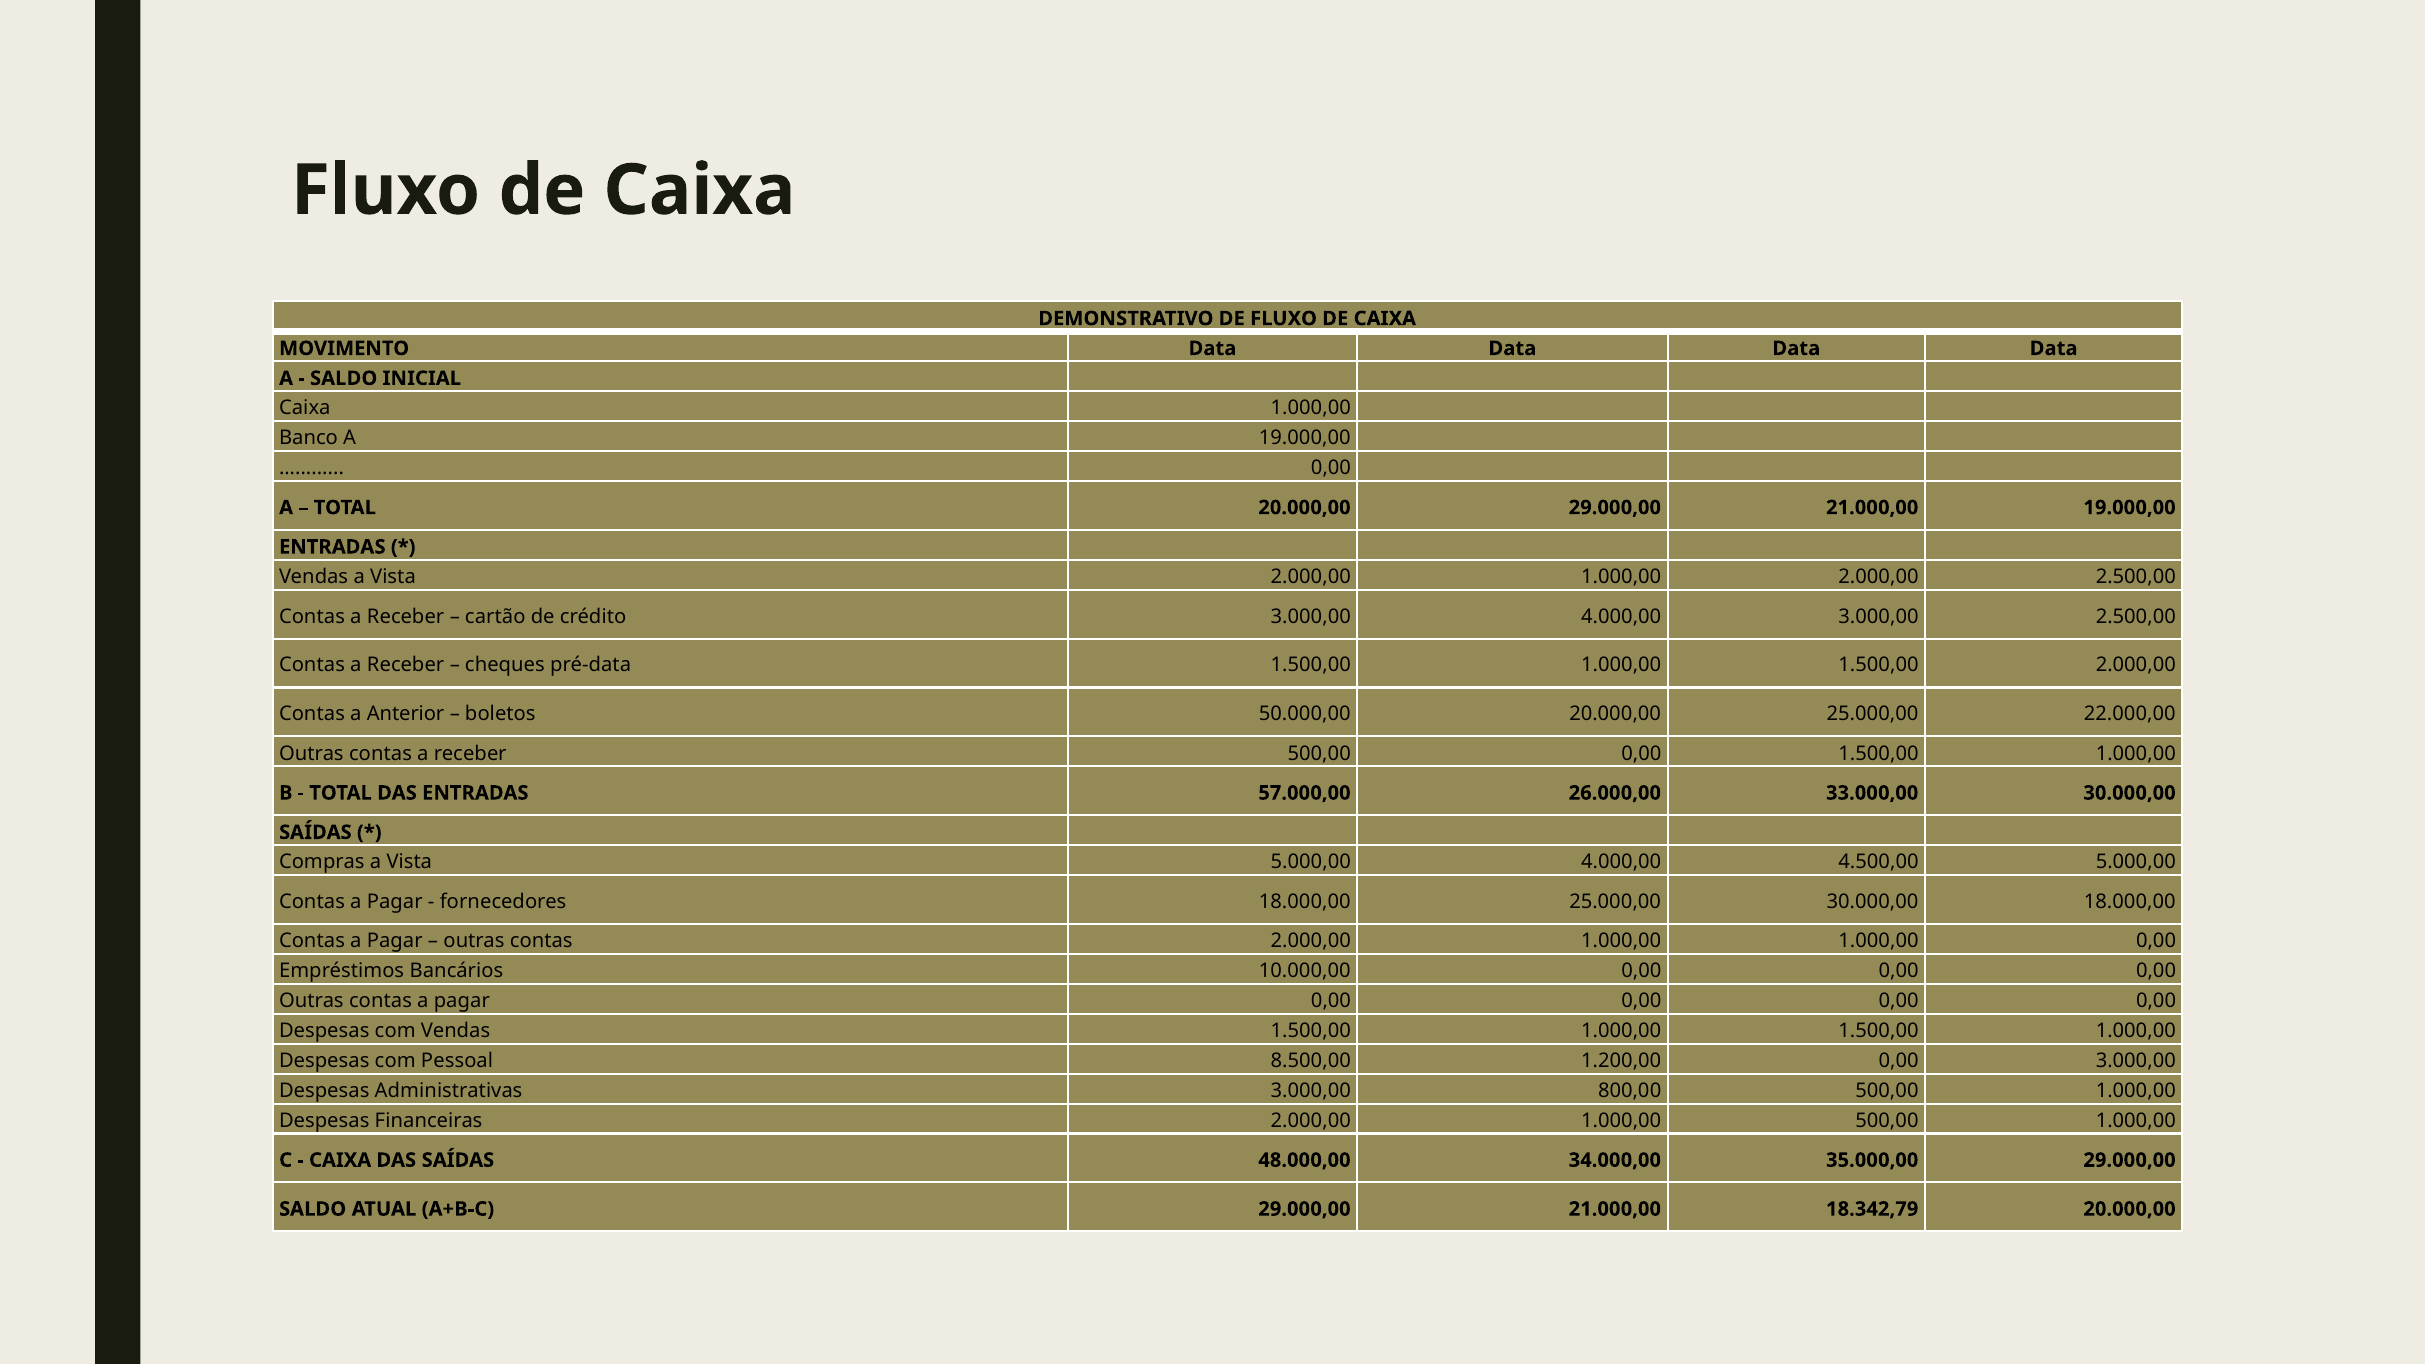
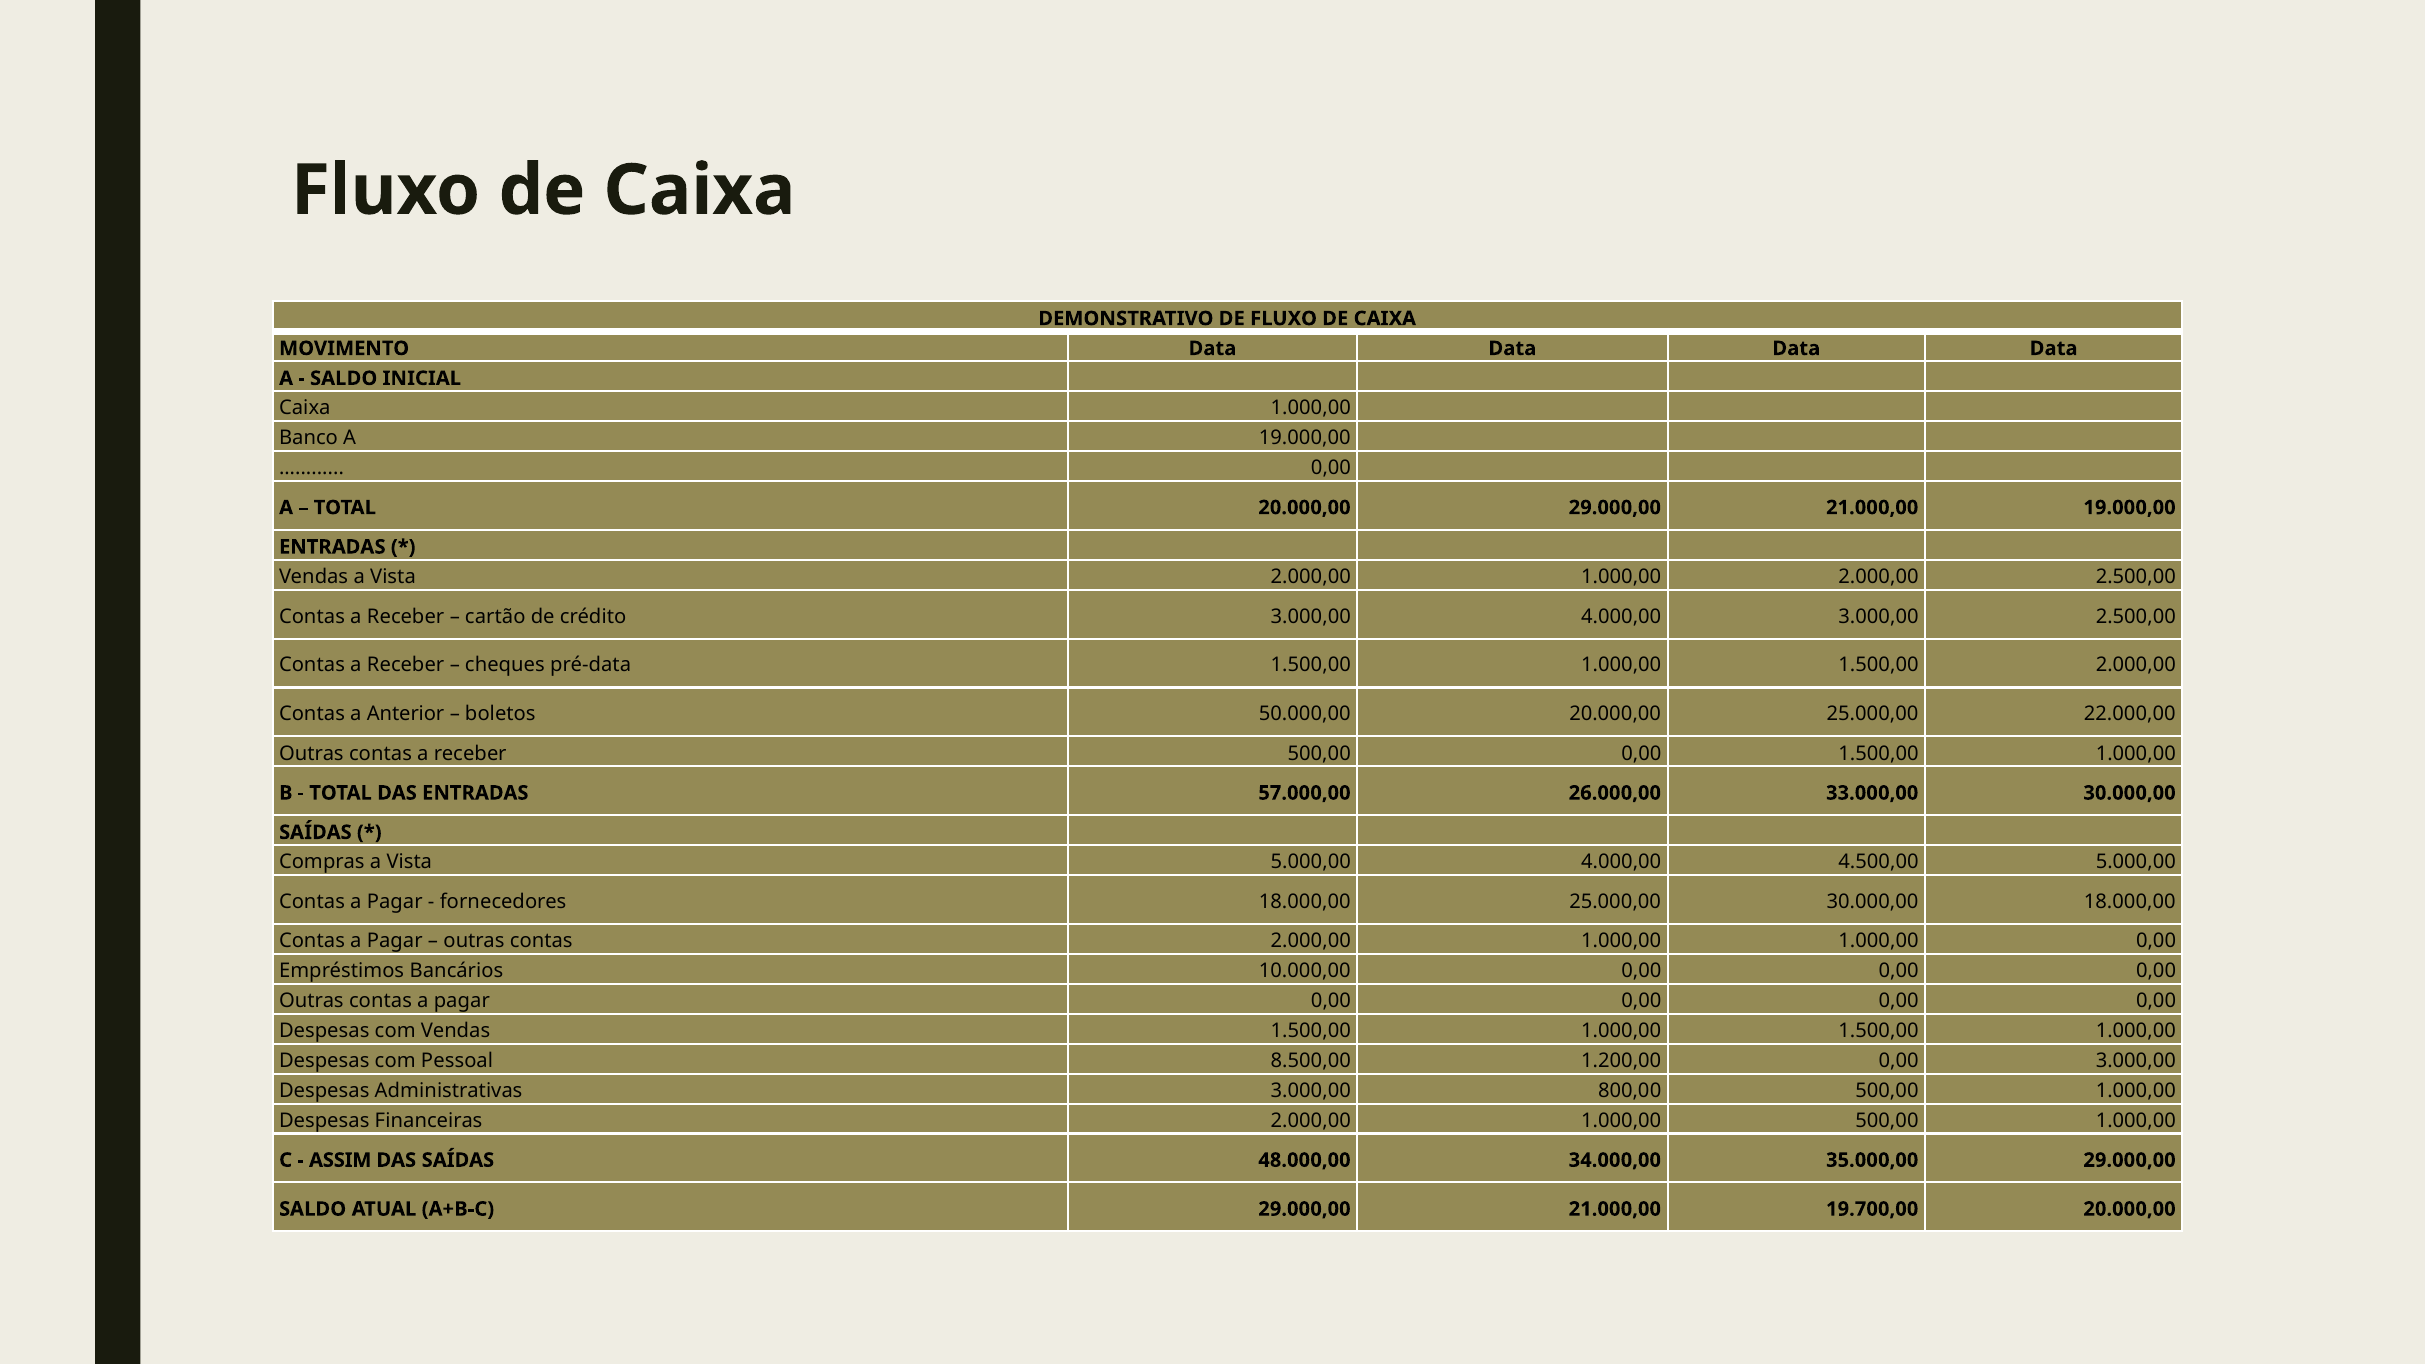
CAIXA at (340, 1160): CAIXA -> ASSIM
18.342,79: 18.342,79 -> 19.700,00
